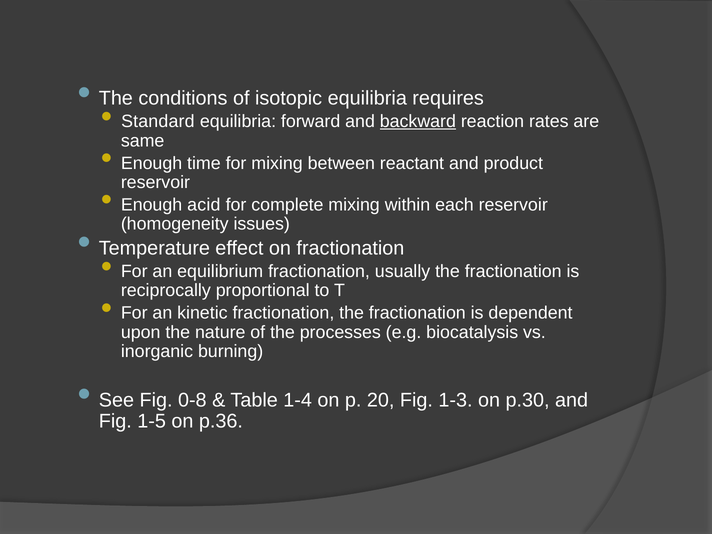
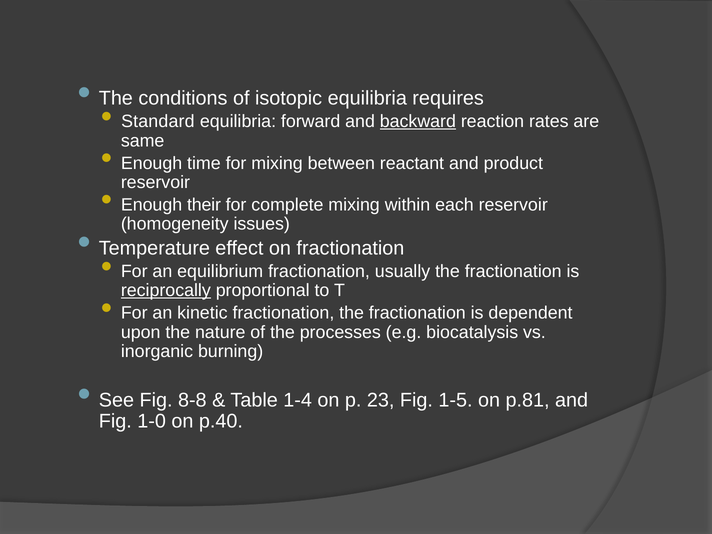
acid: acid -> their
reciprocally underline: none -> present
0-8: 0-8 -> 8-8
20: 20 -> 23
1-3: 1-3 -> 1-5
p.30: p.30 -> p.81
1-5: 1-5 -> 1-0
p.36: p.36 -> p.40
